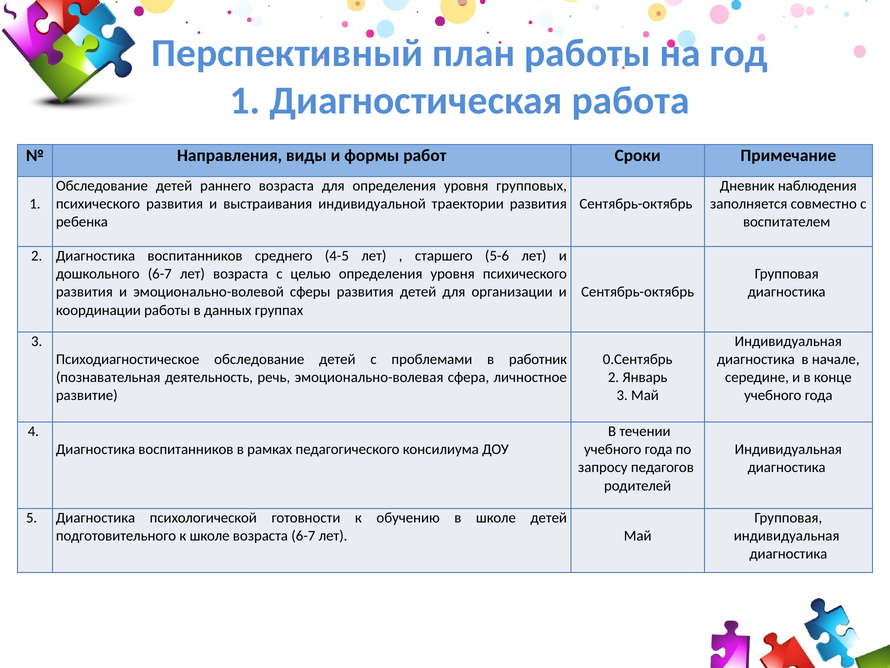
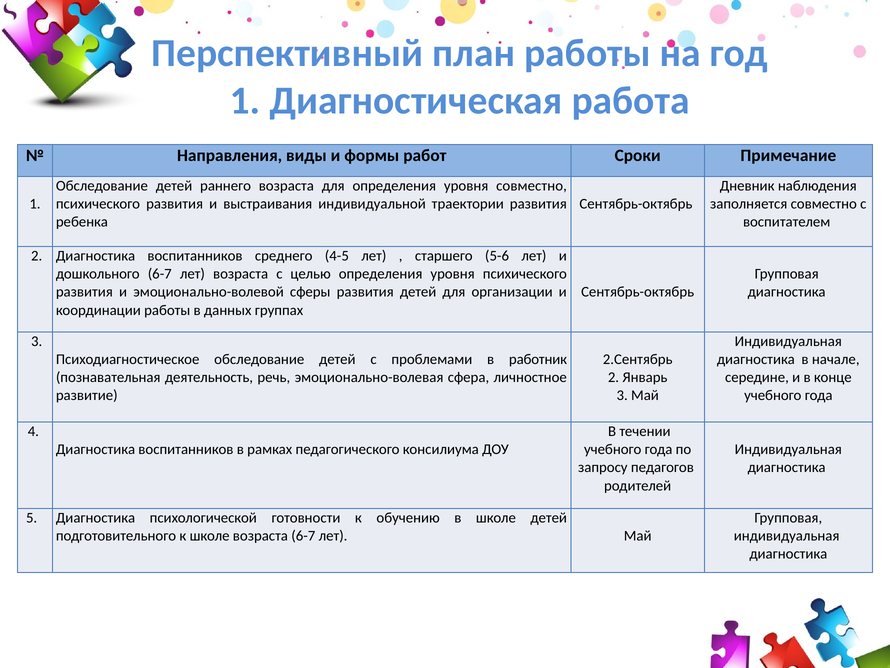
уровня групповых: групповых -> совместно
0.Сентябрь: 0.Сентябрь -> 2.Сентябрь
